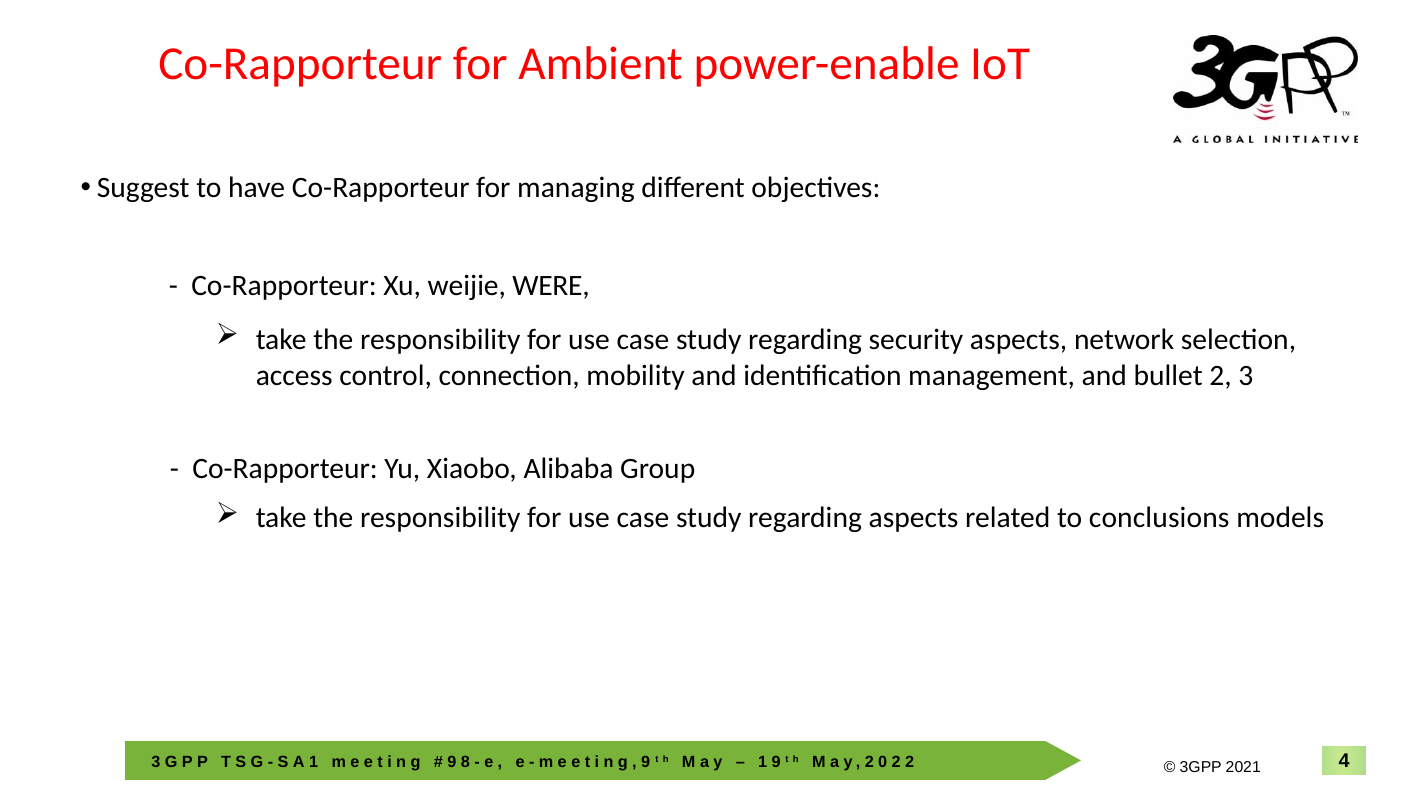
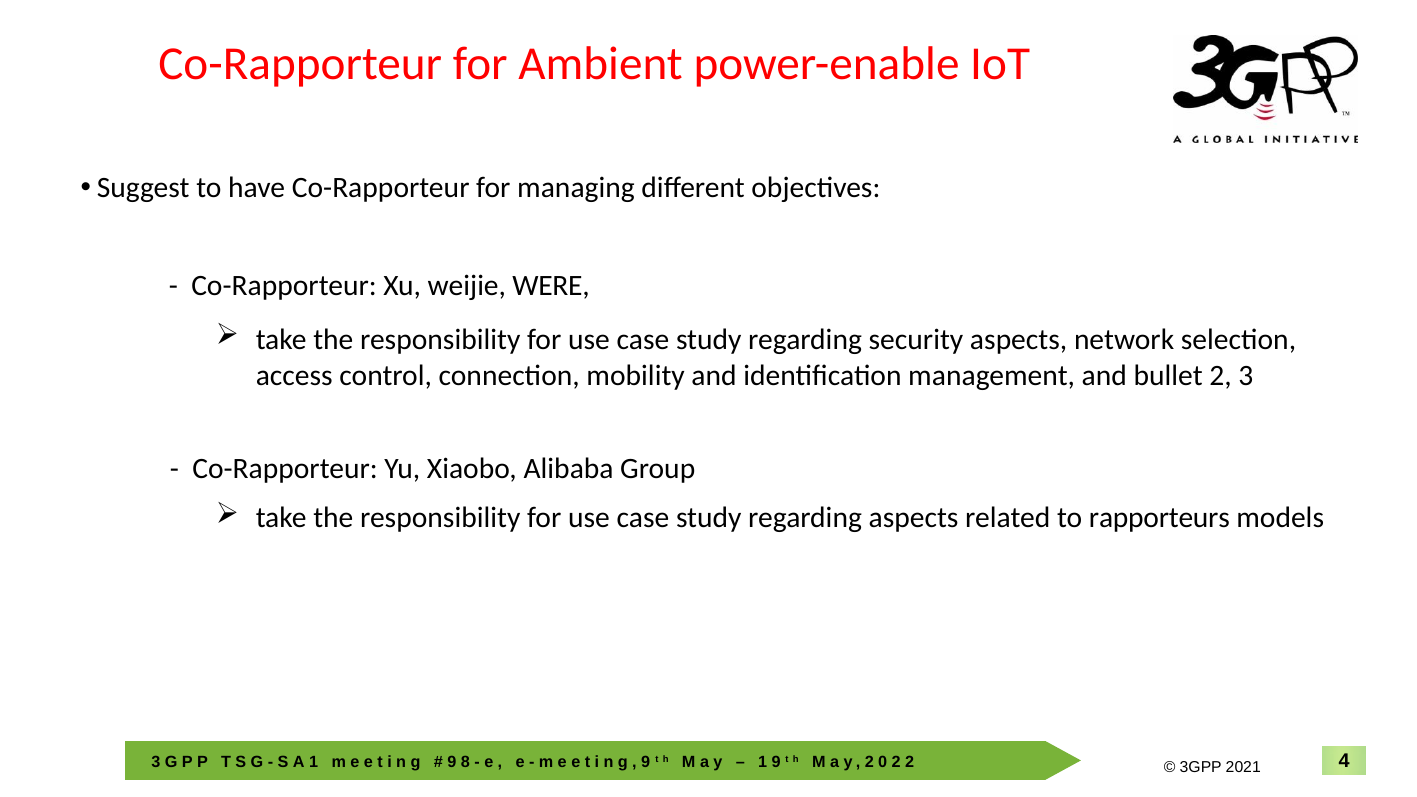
conclusions: conclusions -> rapporteurs
